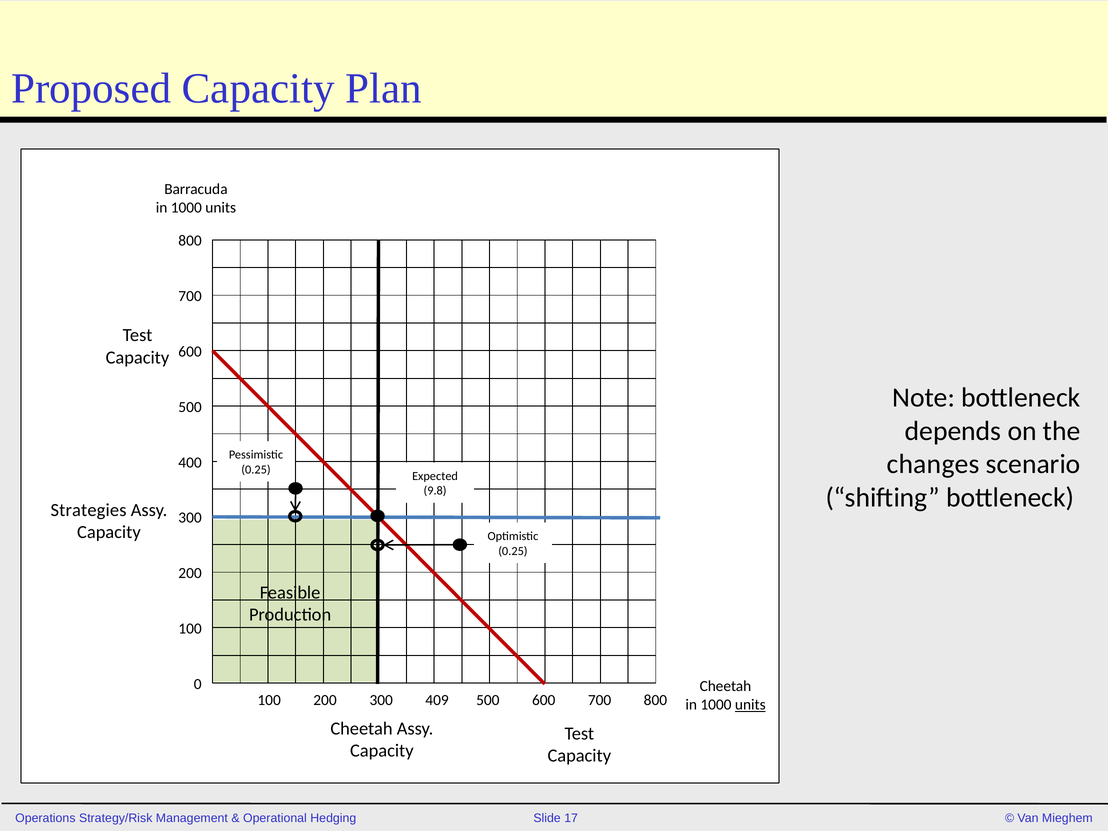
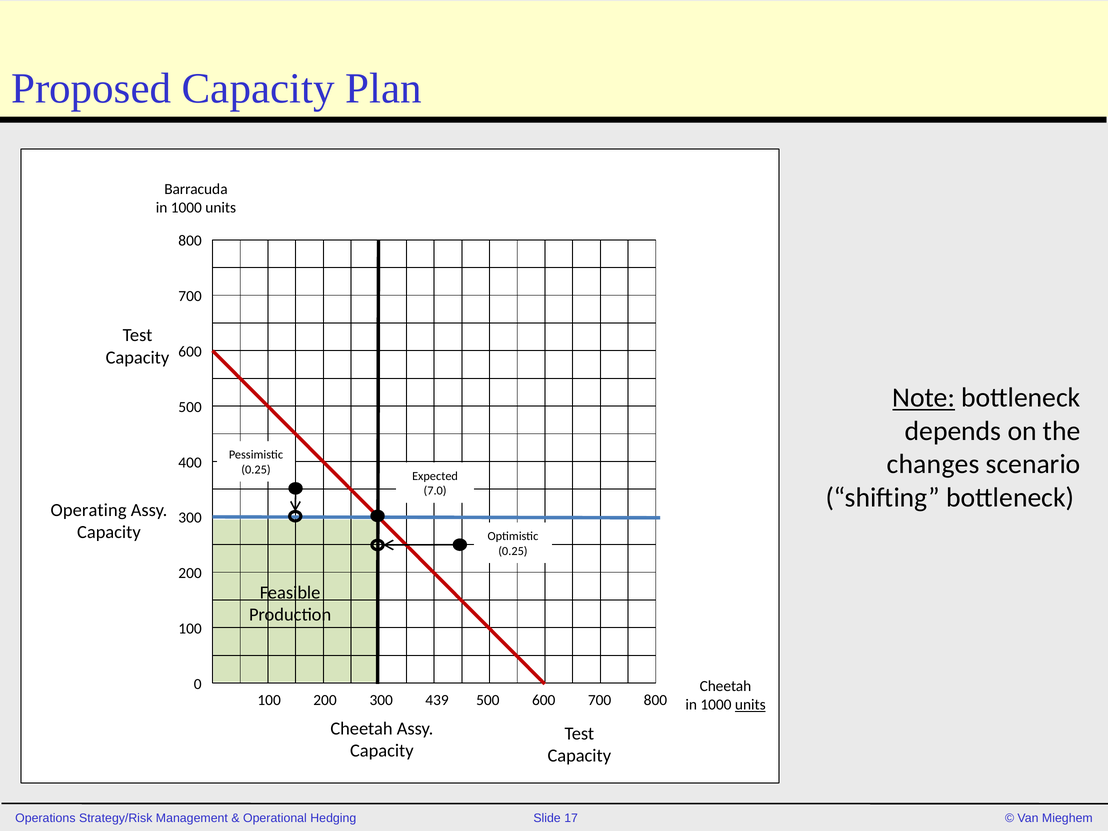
Note underline: none -> present
9.8: 9.8 -> 7.0
Strategies: Strategies -> Operating
409: 409 -> 439
